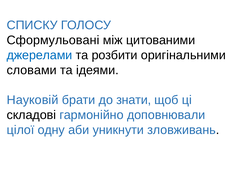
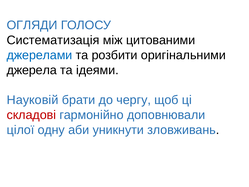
СПИСКУ: СПИСКУ -> ОГЛЯДИ
Сформульовані: Сформульовані -> Систематизація
словами: словами -> джерела
знати: знати -> чергу
складові colour: black -> red
